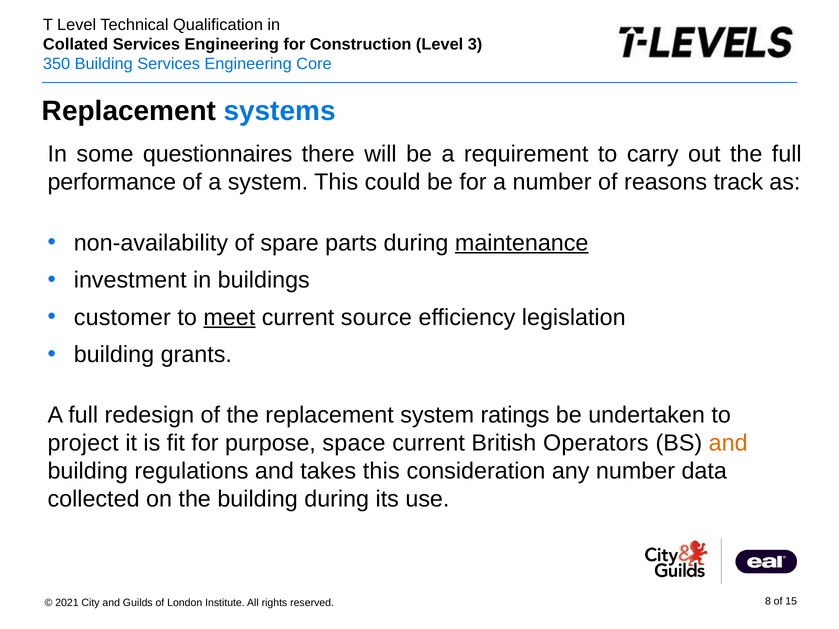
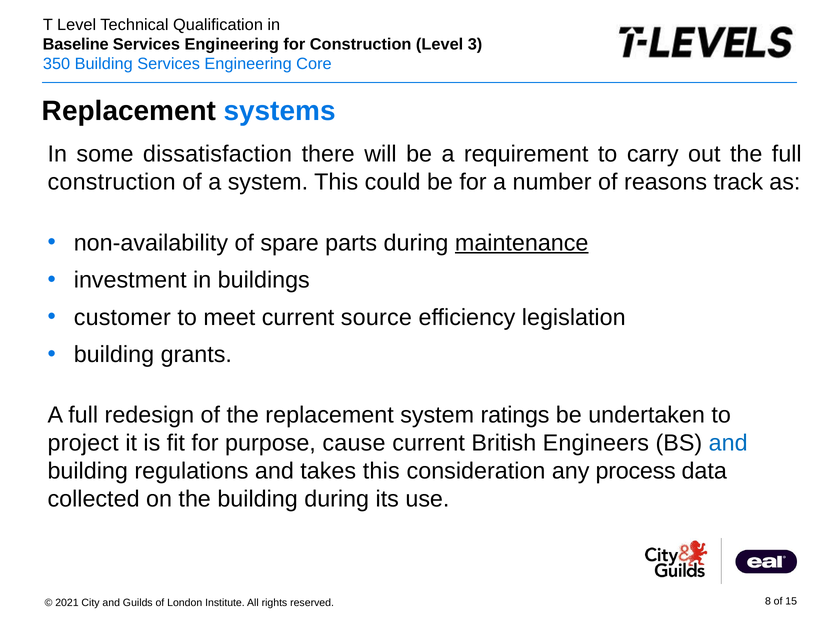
Collated: Collated -> Baseline
questionnaires: questionnaires -> dissatisfaction
performance at (112, 182): performance -> construction
meet underline: present -> none
space: space -> cause
Operators: Operators -> Engineers
and at (728, 443) colour: orange -> blue
any number: number -> process
